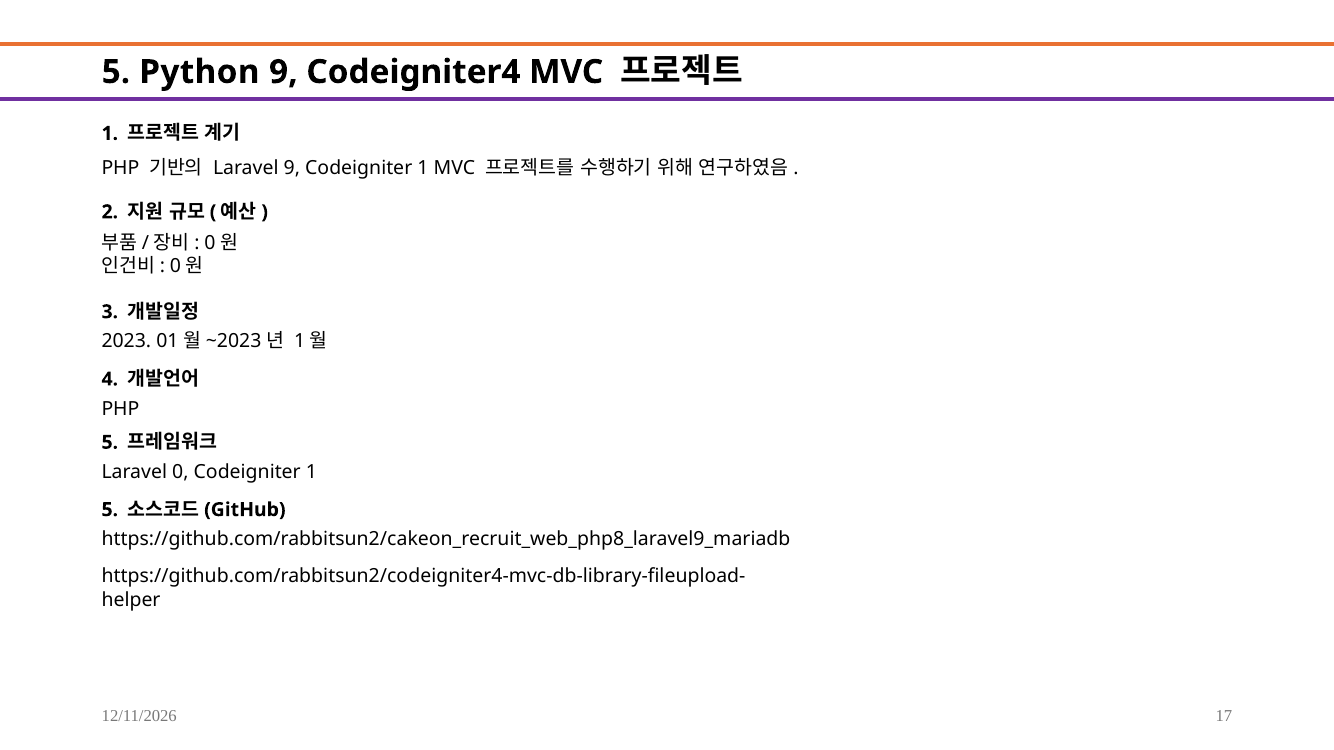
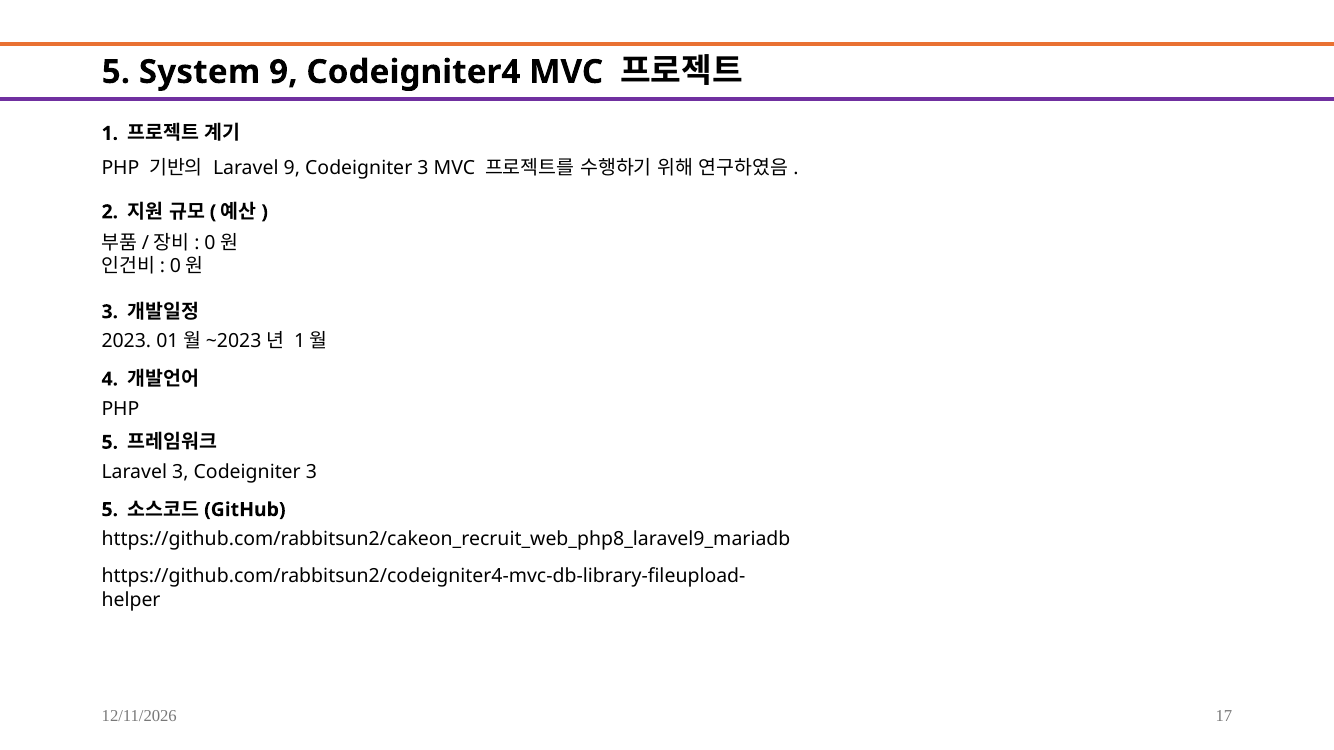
Python: Python -> System
9 Codeigniter 1: 1 -> 3
Laravel 0: 0 -> 3
1 at (311, 472): 1 -> 3
